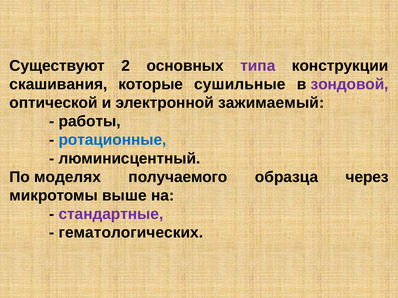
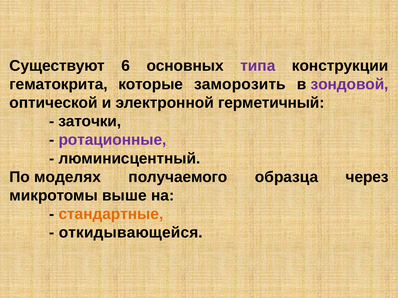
2: 2 -> 6
скашивания: скашивания -> гематокрита
сушильные: сушильные -> заморозить
зажимаемый: зажимаемый -> герметичный
работы: работы -> заточки
ротационные colour: blue -> purple
стандартные colour: purple -> orange
гематологических: гематологических -> откидывающейся
